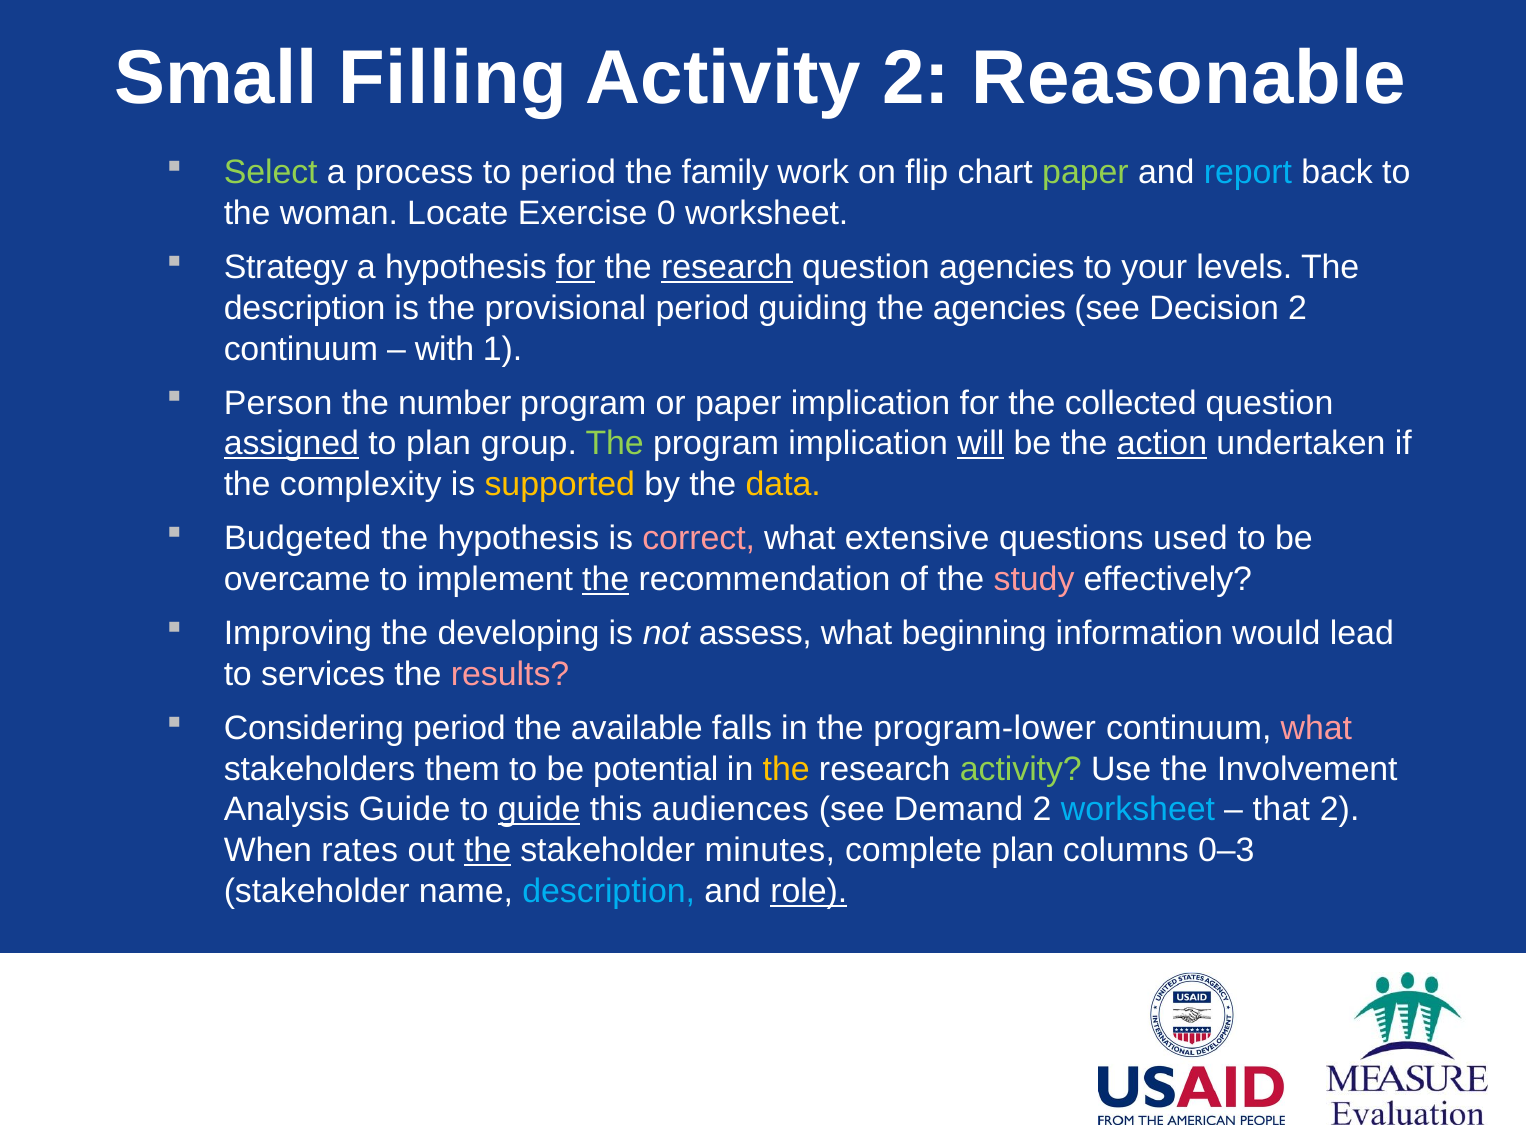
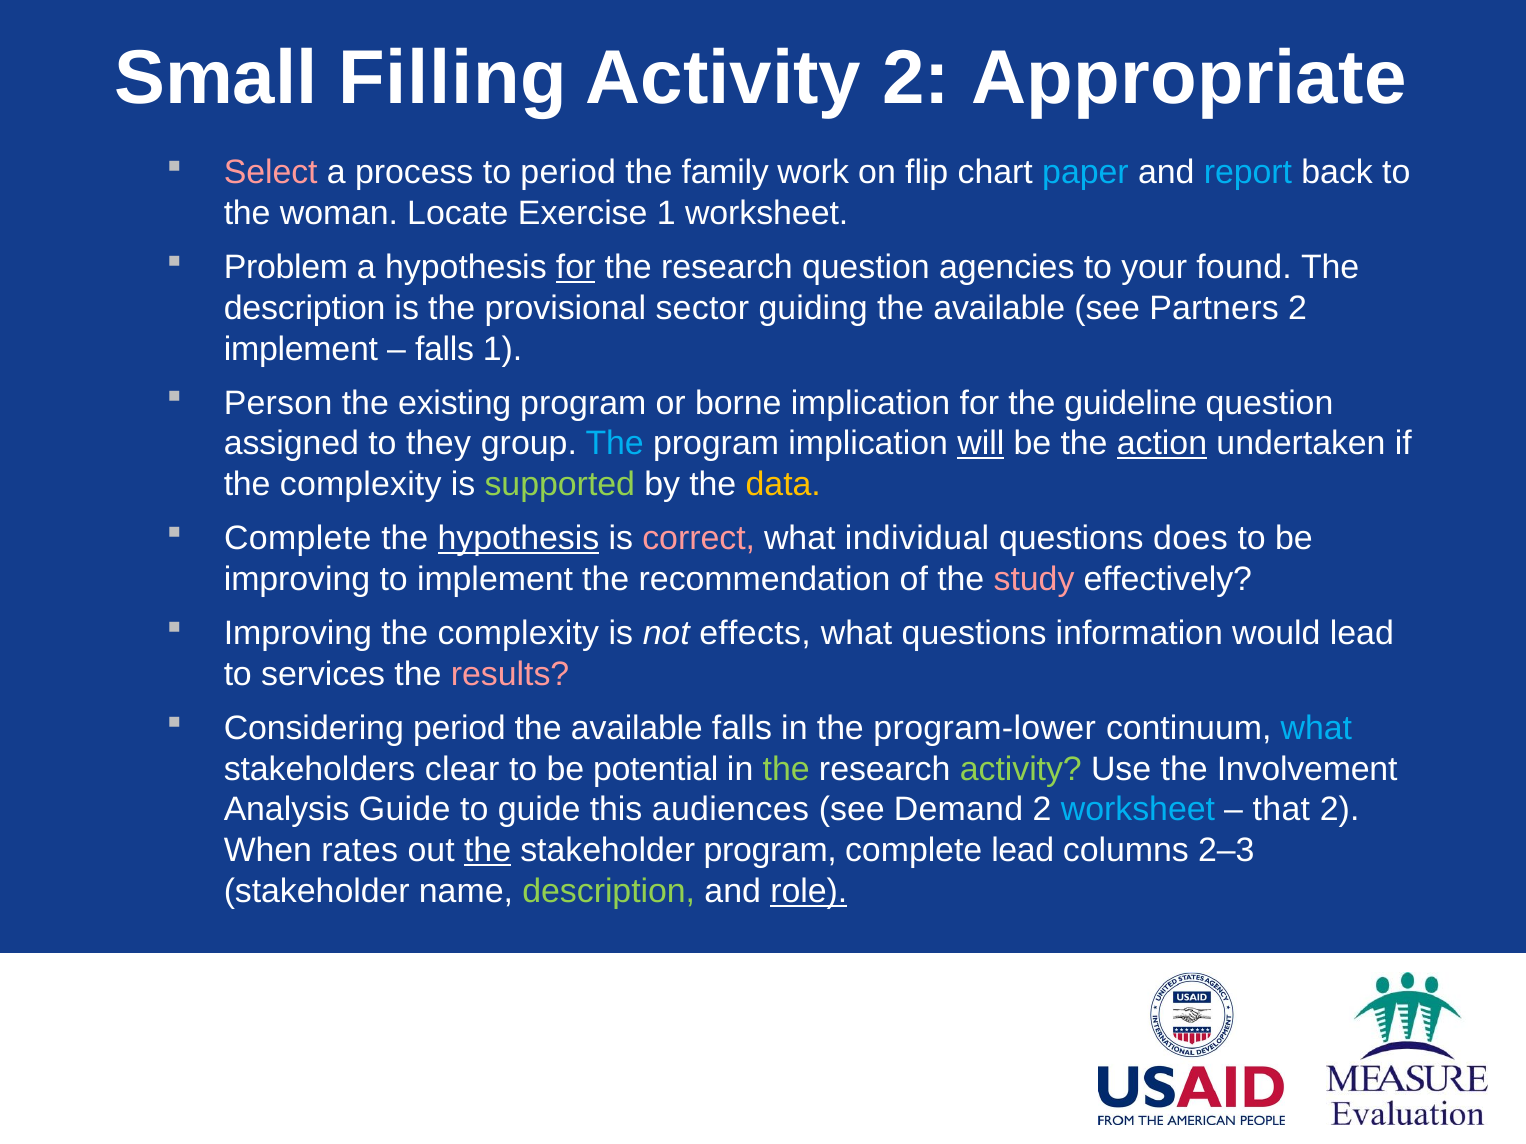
Reasonable: Reasonable -> Appropriate
Select colour: light green -> pink
paper at (1085, 173) colour: light green -> light blue
Exercise 0: 0 -> 1
Strategy: Strategy -> Problem
research at (727, 268) underline: present -> none
levels: levels -> found
provisional period: period -> sector
guiding the agencies: agencies -> available
Decision: Decision -> Partners
continuum at (301, 349): continuum -> implement
with at (445, 349): with -> falls
number: number -> existing
or paper: paper -> borne
collected: collected -> guideline
assigned underline: present -> none
to plan: plan -> they
The at (615, 444) colour: light green -> light blue
supported colour: yellow -> light green
Budgeted at (298, 539): Budgeted -> Complete
hypothesis at (518, 539) underline: none -> present
extensive: extensive -> individual
used: used -> does
overcame at (297, 580): overcame -> improving
the at (606, 580) underline: present -> none
developing at (519, 634): developing -> complexity
assess: assess -> effects
what beginning: beginning -> questions
what at (1316, 729) colour: pink -> light blue
them: them -> clear
the at (786, 769) colour: yellow -> light green
guide at (539, 810) underline: present -> none
stakeholder minutes: minutes -> program
complete plan: plan -> lead
0–3: 0–3 -> 2–3
description at (609, 891) colour: light blue -> light green
